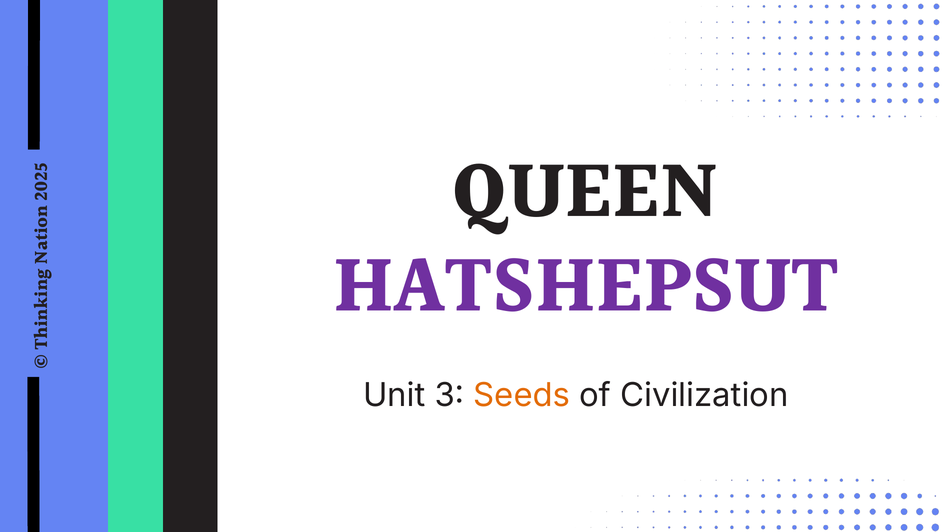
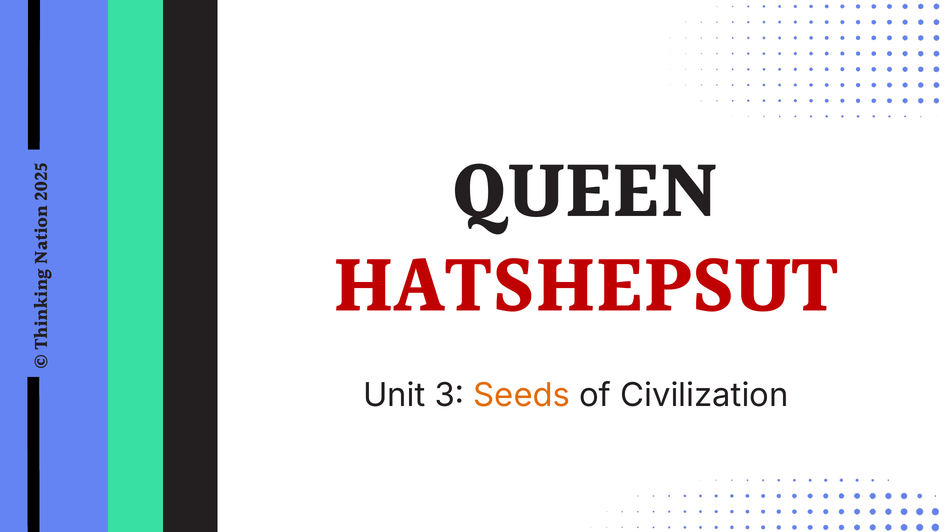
HATSHEPSUT colour: purple -> red
